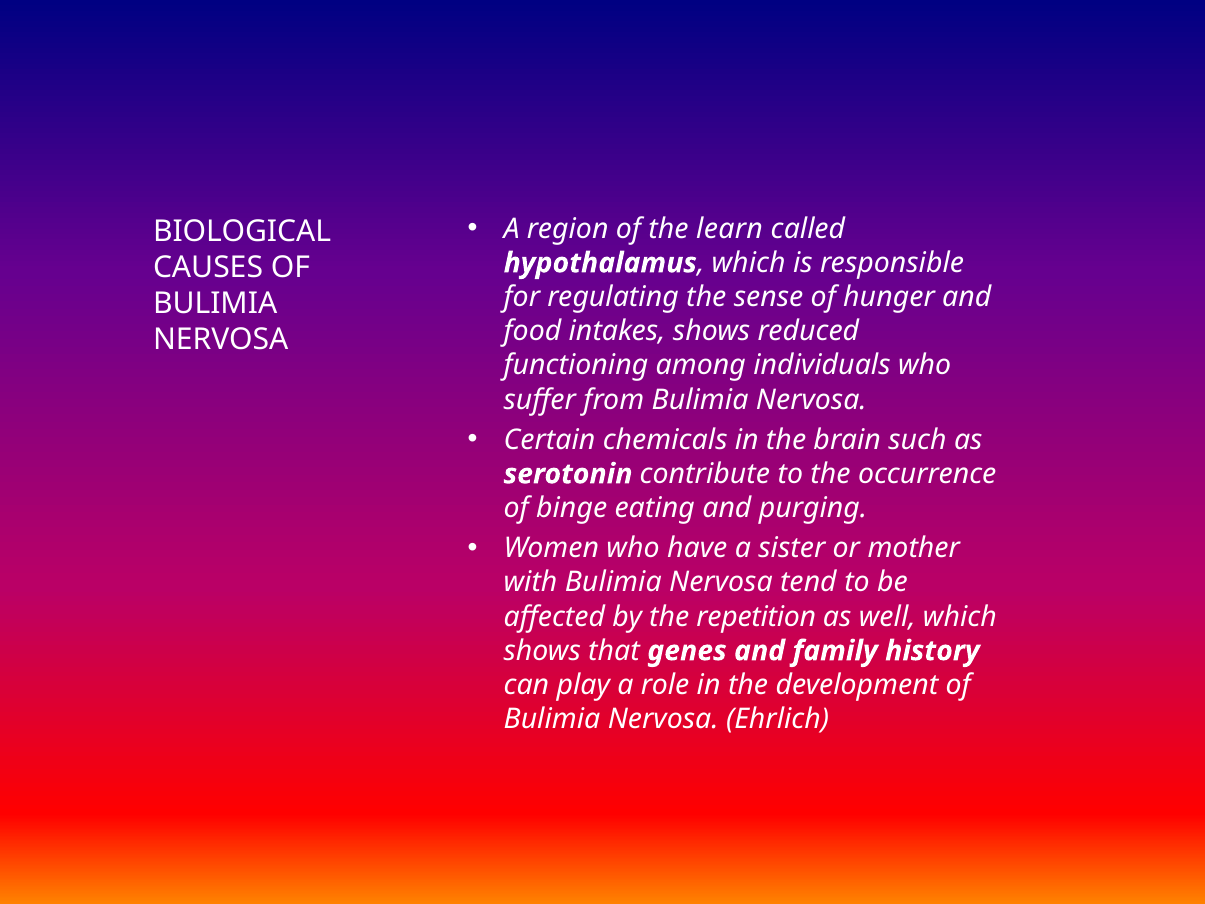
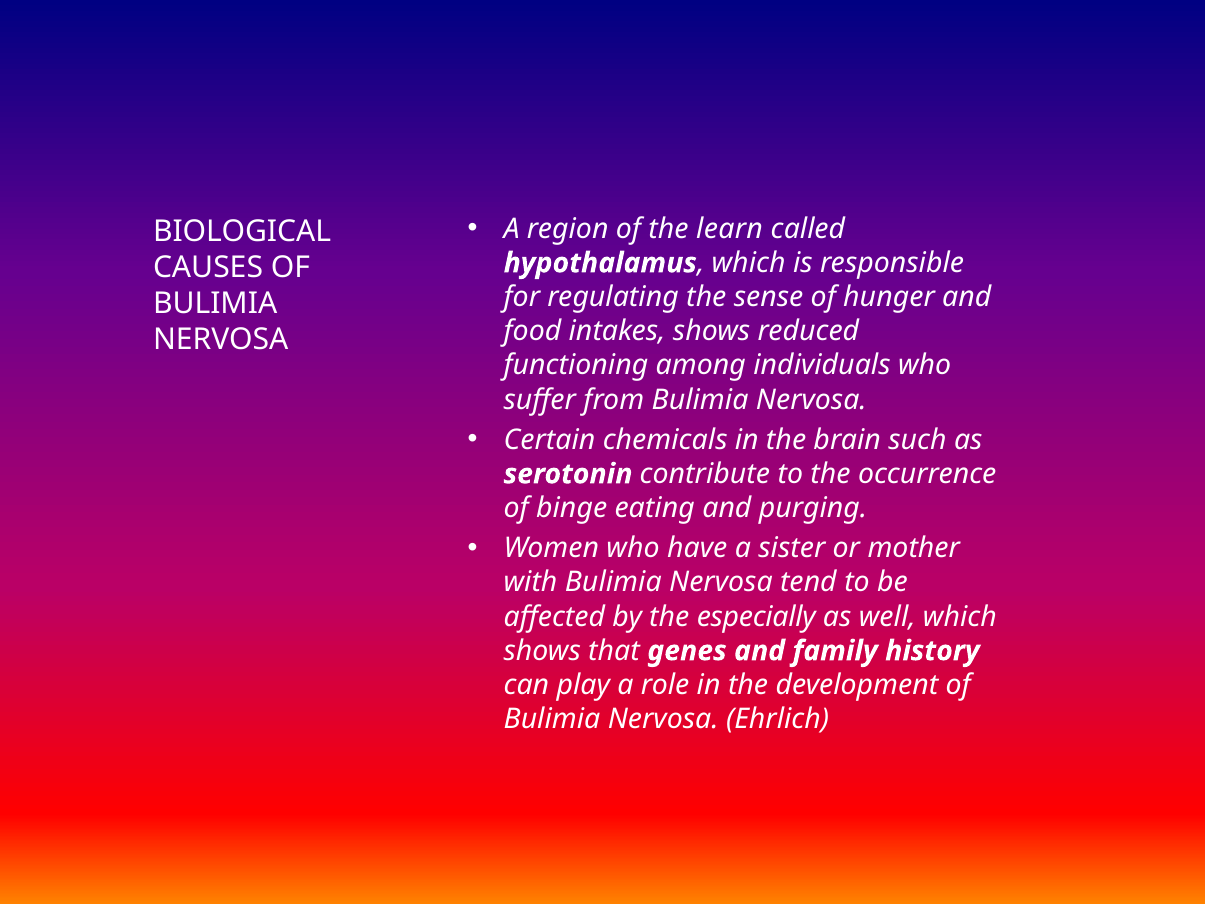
repetition: repetition -> especially
